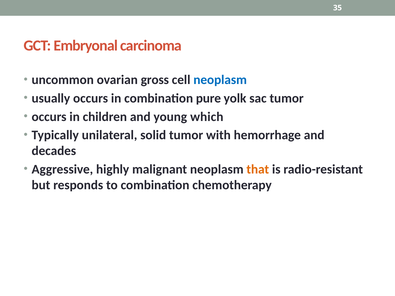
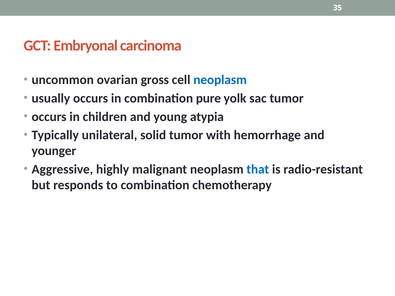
which: which -> atypia
decades: decades -> younger
that colour: orange -> blue
